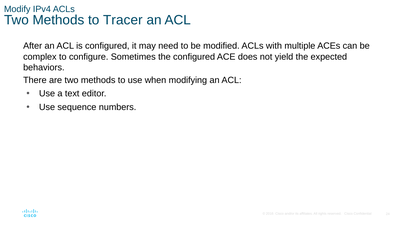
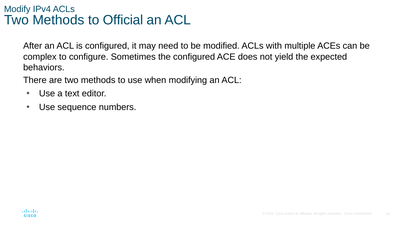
Tracer: Tracer -> Official
